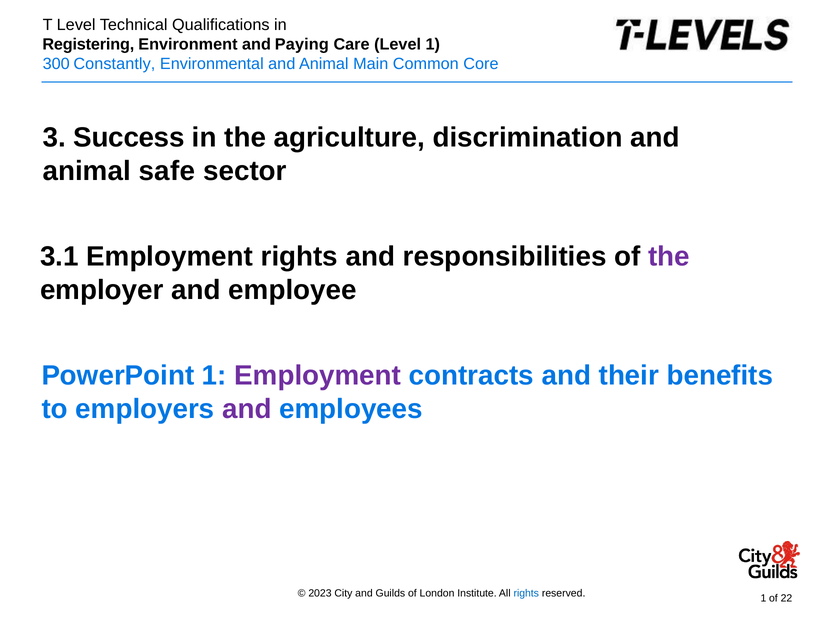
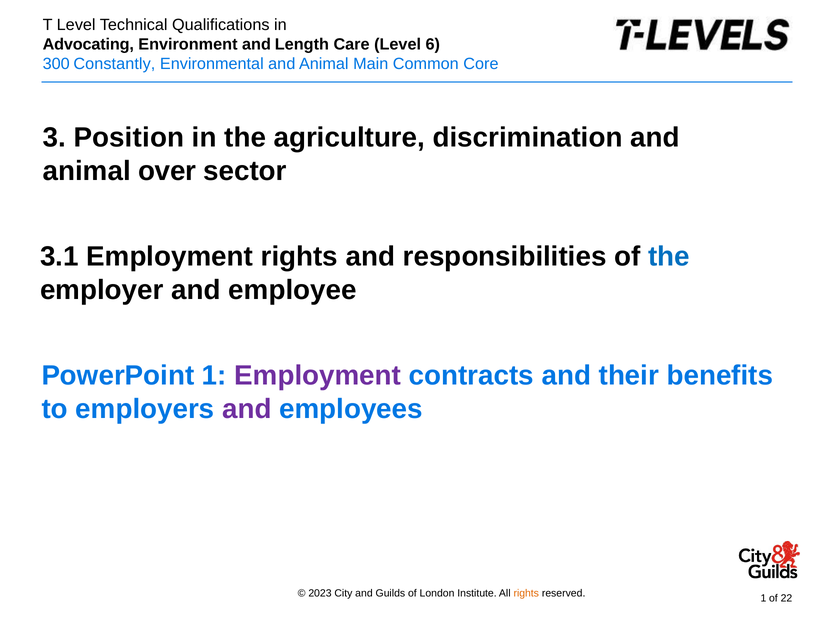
Registering: Registering -> Advocating
Paying: Paying -> Length
1 at (433, 44): 1 -> 6
Success: Success -> Position
safe: safe -> over
the at (669, 256) colour: purple -> blue
rights at (526, 593) colour: blue -> orange
